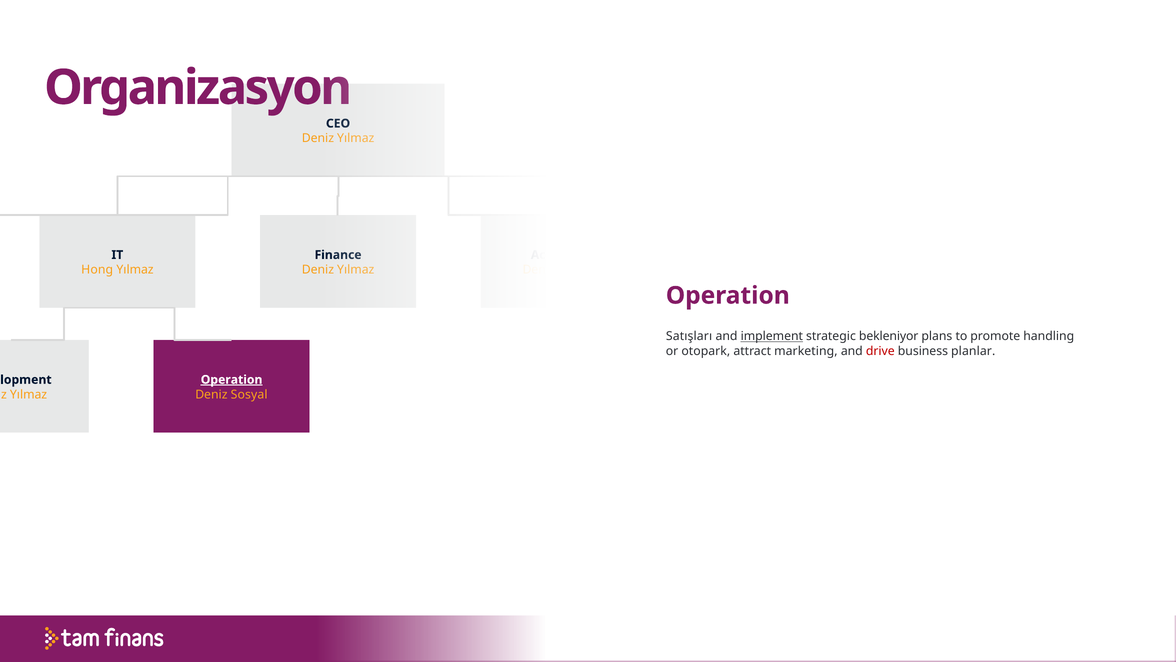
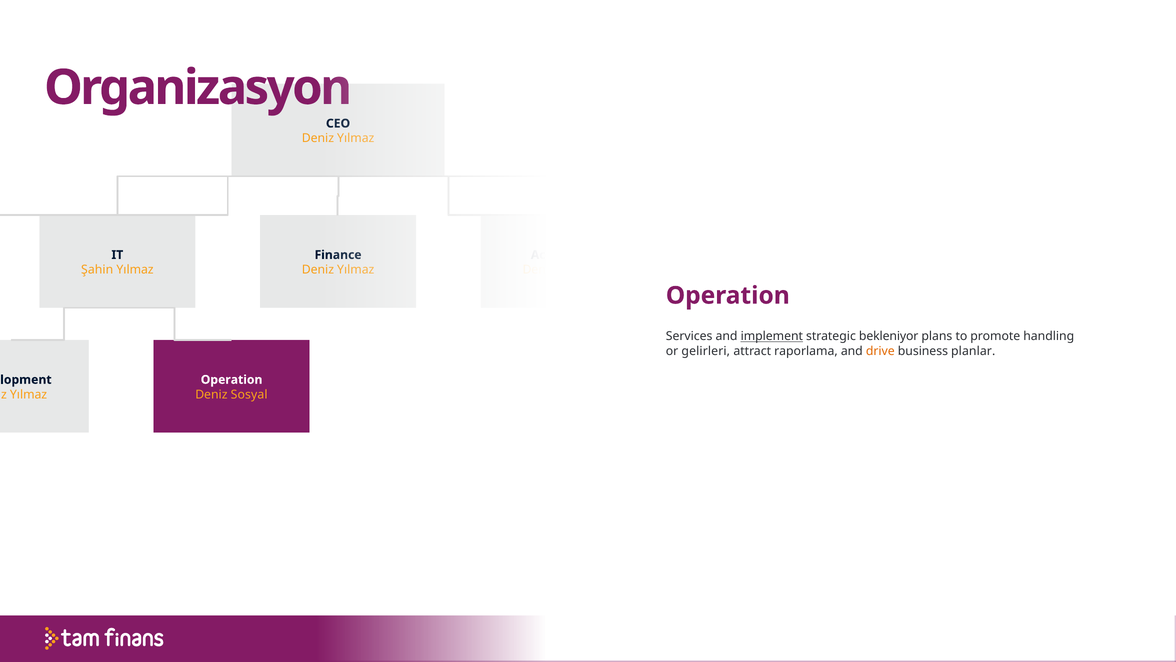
Hong: Hong -> Şahin
Satışları: Satışları -> Services
otopark: otopark -> gelirleri
marketing: marketing -> raporlama
drive colour: red -> orange
Operation at (232, 379) underline: present -> none
